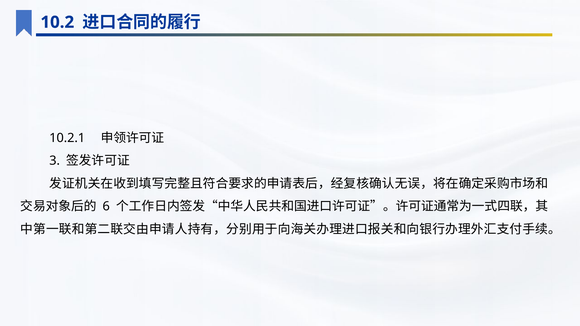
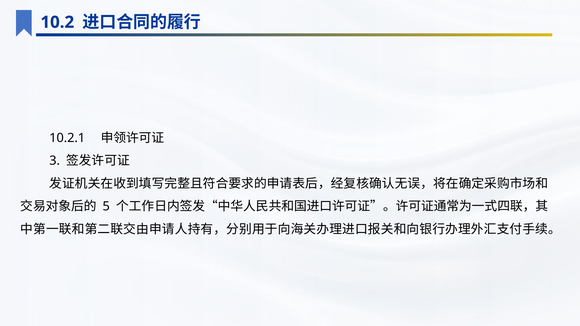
6: 6 -> 5
